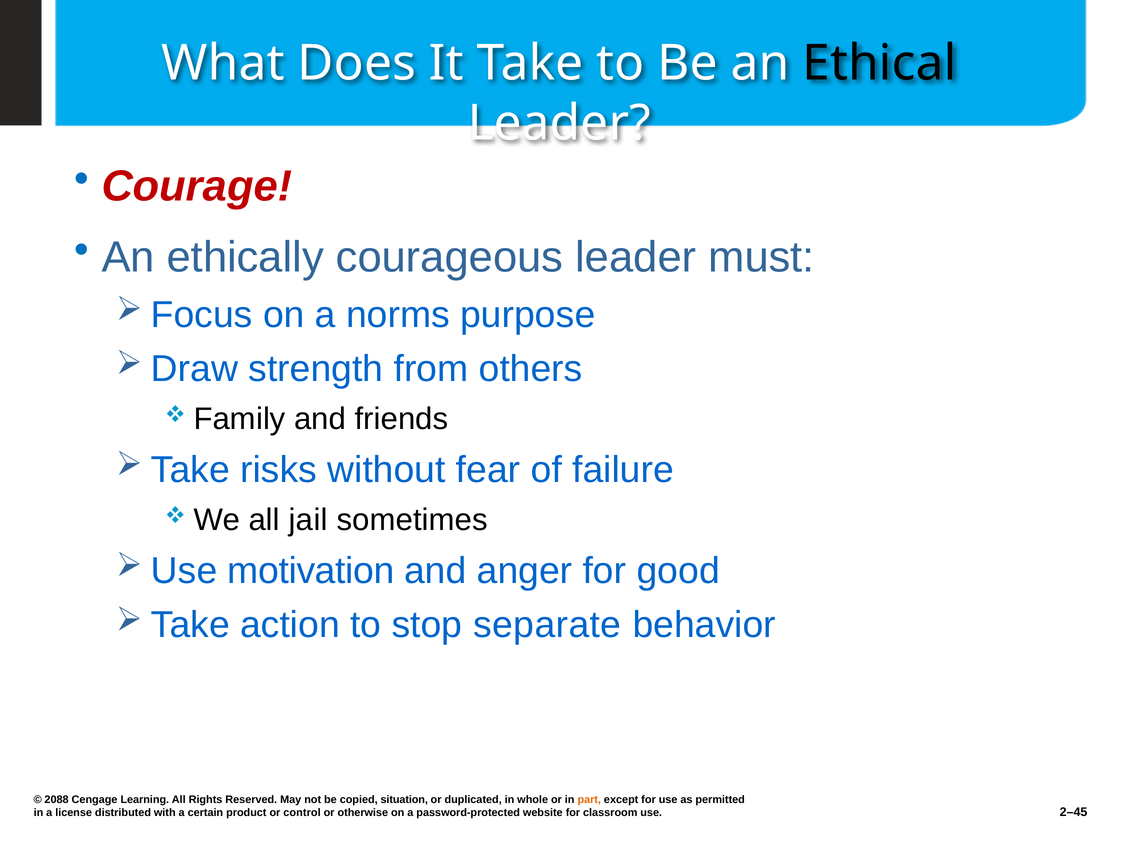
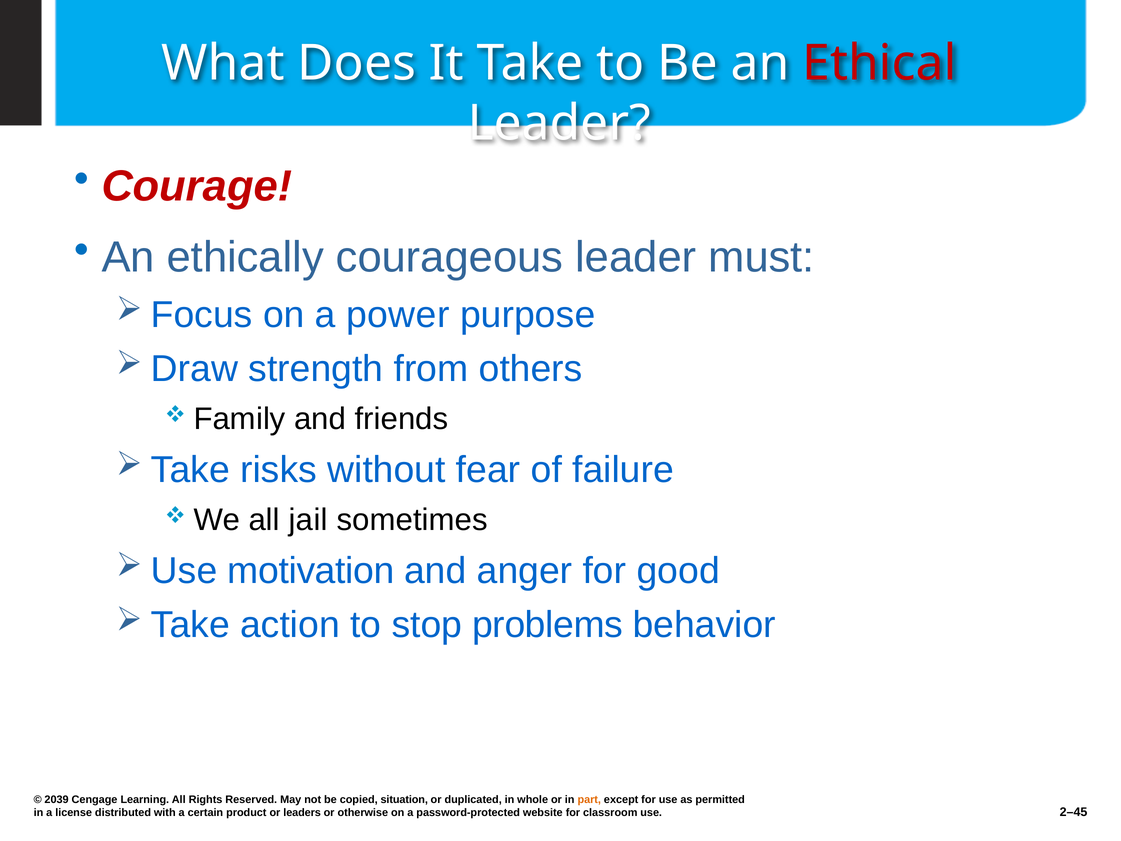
Ethical colour: black -> red
norms: norms -> power
separate: separate -> problems
2088: 2088 -> 2039
control: control -> leaders
